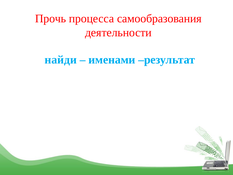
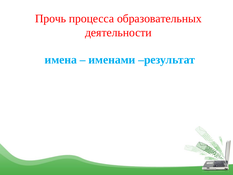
самообразования: самообразования -> образовательных
найди: найди -> имена
